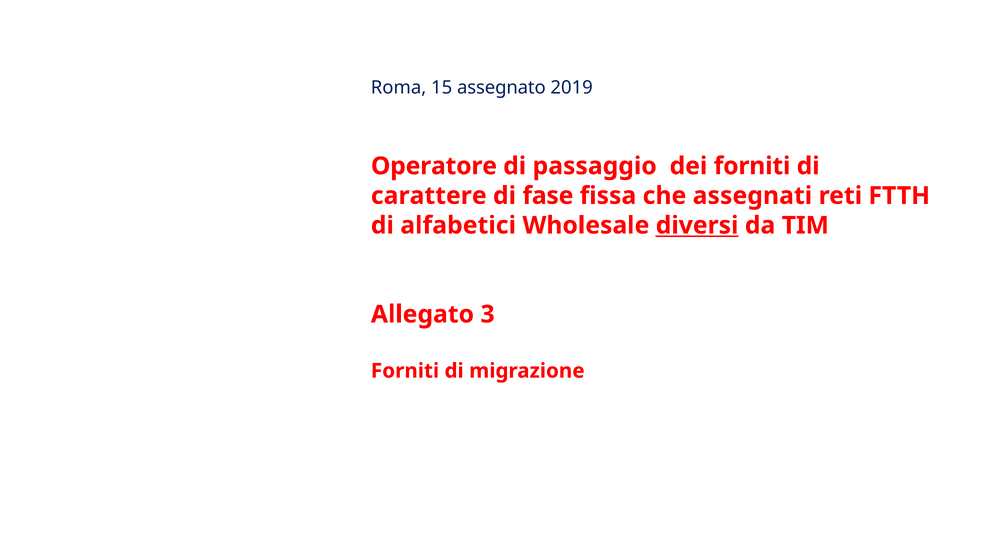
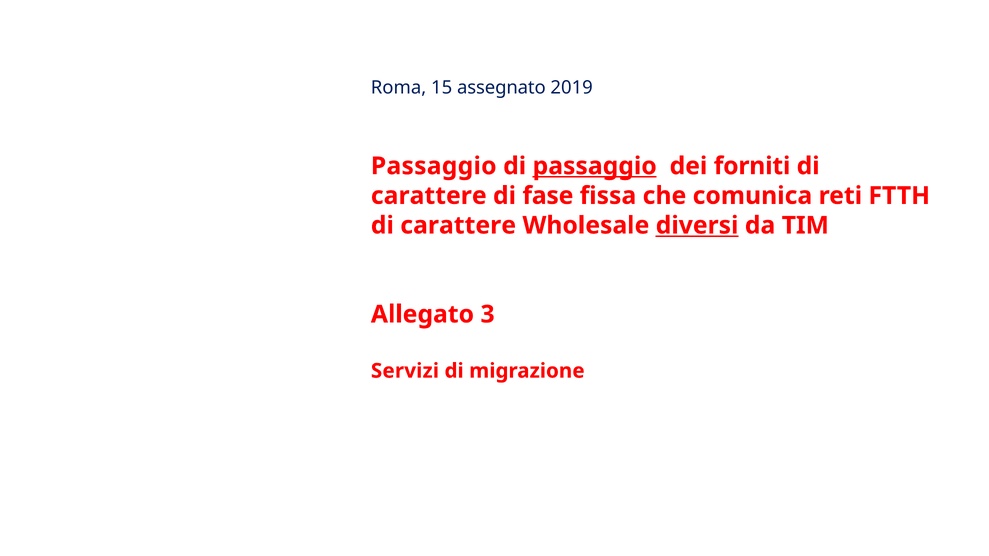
Operatore at (434, 166): Operatore -> Passaggio
passaggio at (595, 166) underline: none -> present
assegnati: assegnati -> comunica
alfabetici at (458, 226): alfabetici -> carattere
Forniti at (405, 371): Forniti -> Servizi
